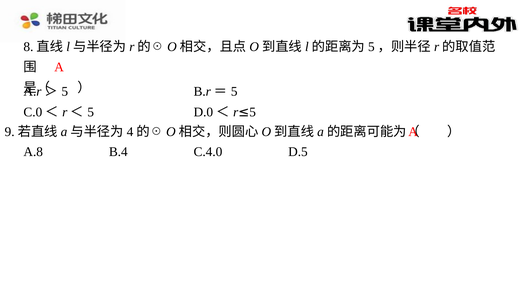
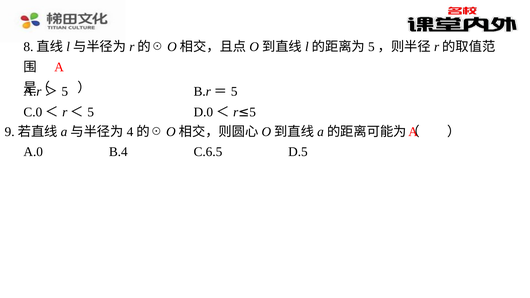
A.8: A.8 -> A.0
C.4.0: C.4.0 -> C.6.5
